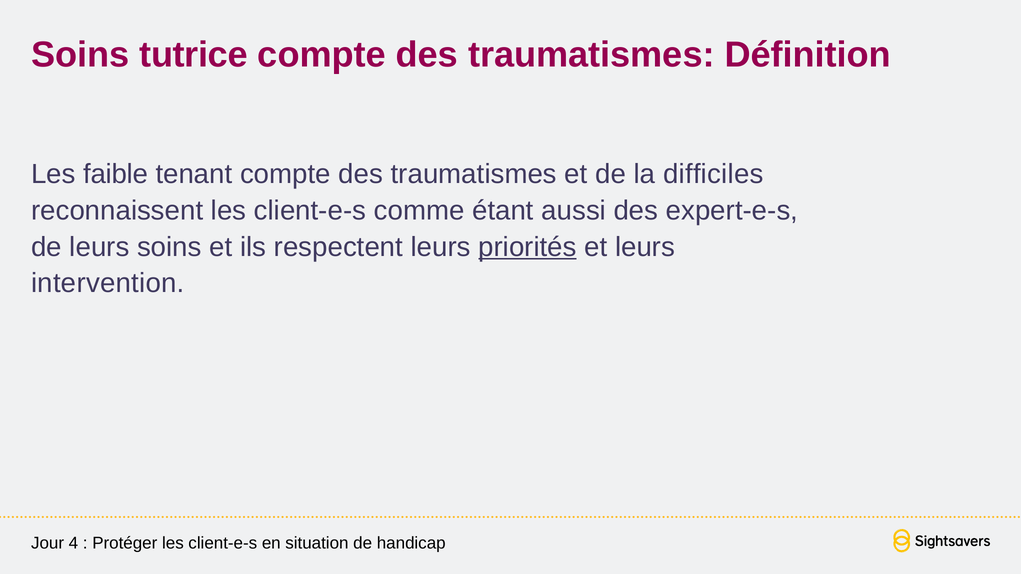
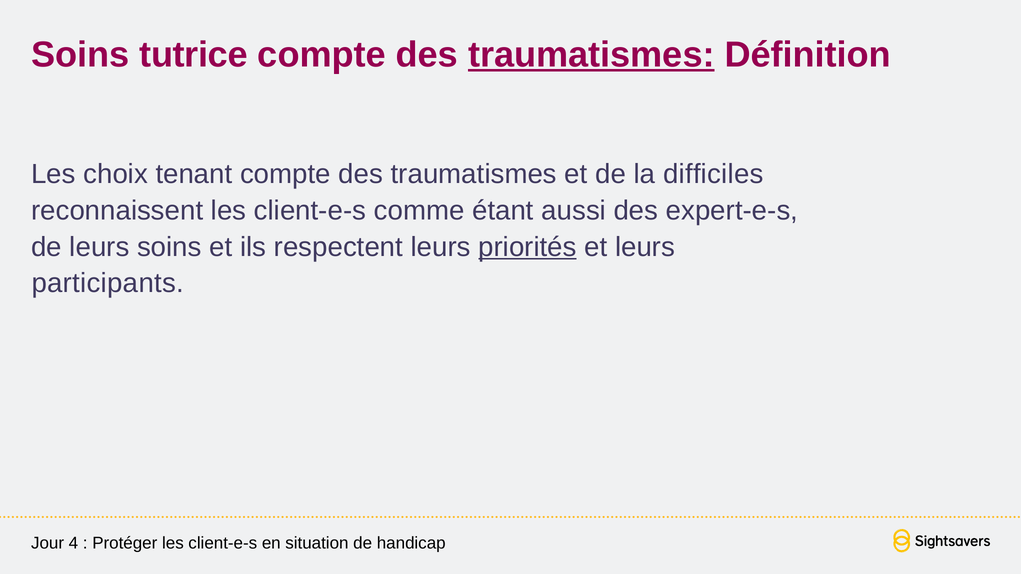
traumatismes at (591, 55) underline: none -> present
faible: faible -> choix
intervention: intervention -> participants
